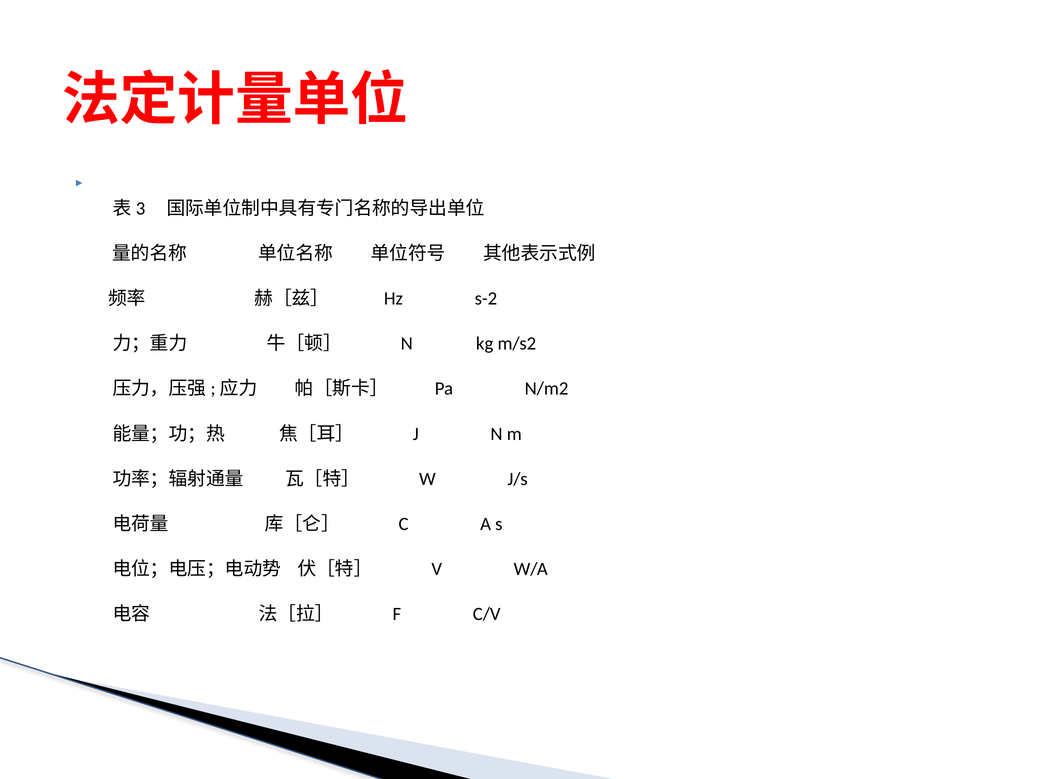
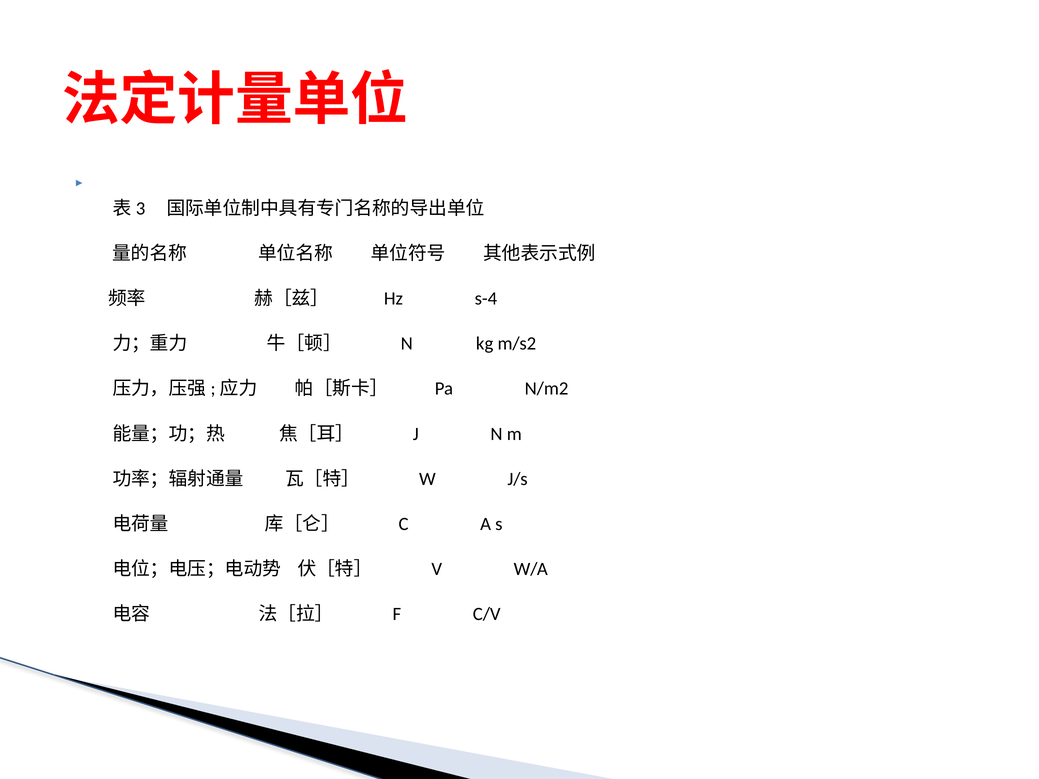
s-2: s-2 -> s-4
